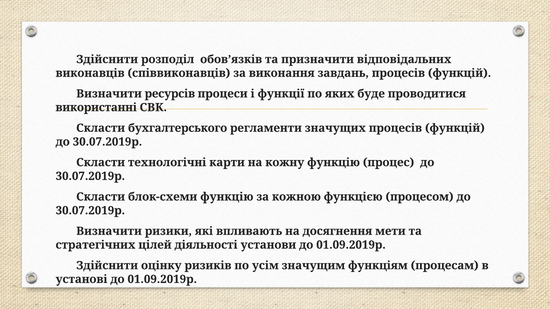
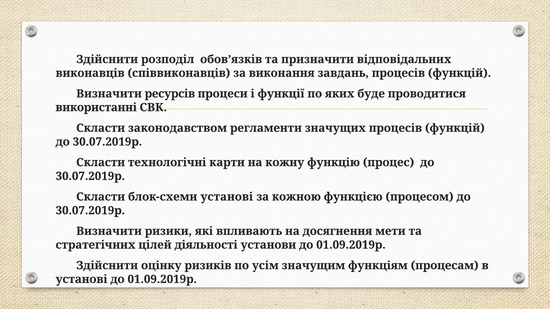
бухгалтерського: бухгалтерського -> законодавством
блок-схеми функцію: функцію -> установі
